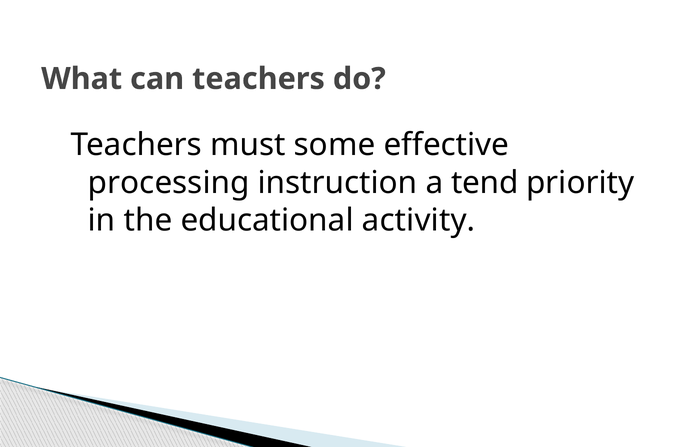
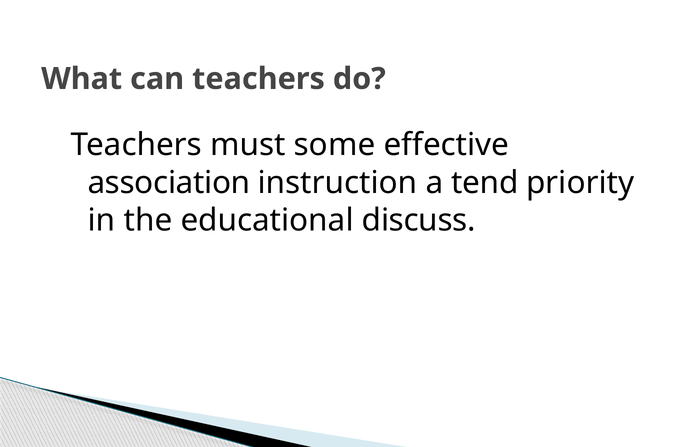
processing: processing -> association
activity: activity -> discuss
